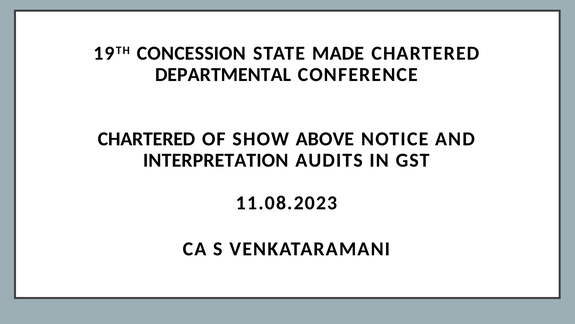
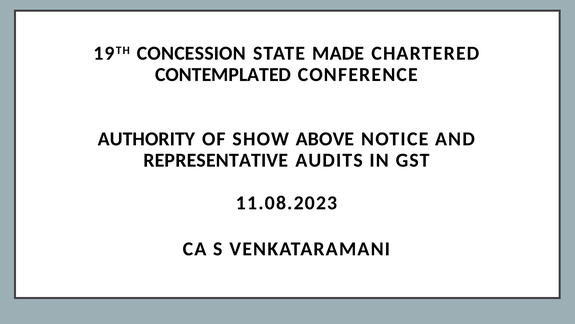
DEPARTMENTAL: DEPARTMENTAL -> CONTEMPLATED
CHARTERED at (147, 139): CHARTERED -> AUTHORITY
INTERPRETATION: INTERPRETATION -> REPRESENTATIVE
